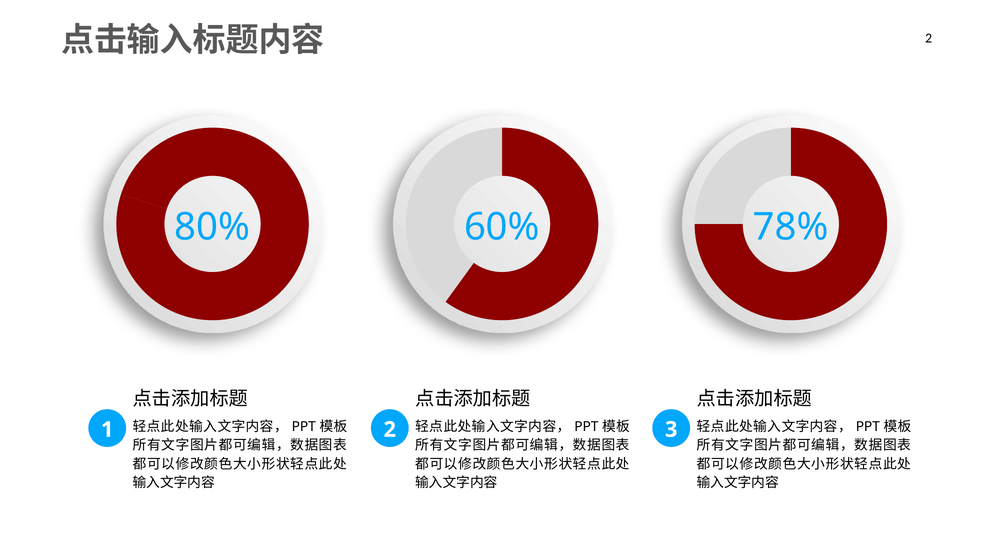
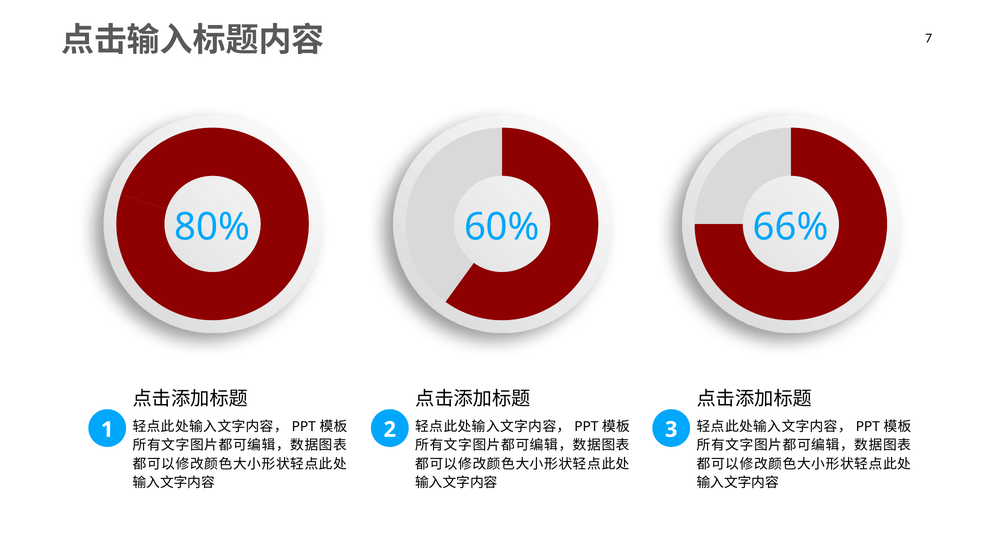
2 at (929, 38): 2 -> 7
78%: 78% -> 66%
